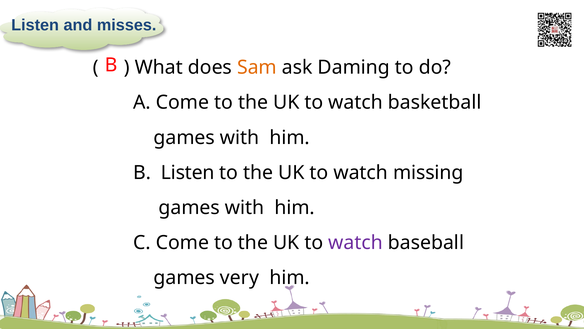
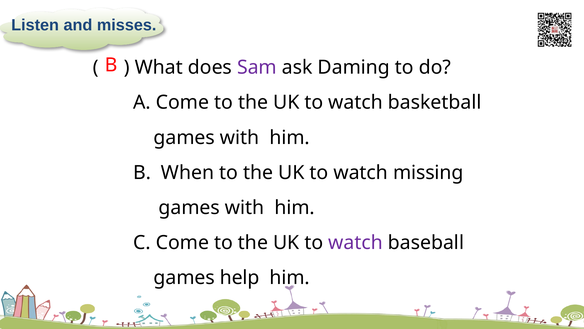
Sam colour: orange -> purple
B Listen: Listen -> When
very: very -> help
